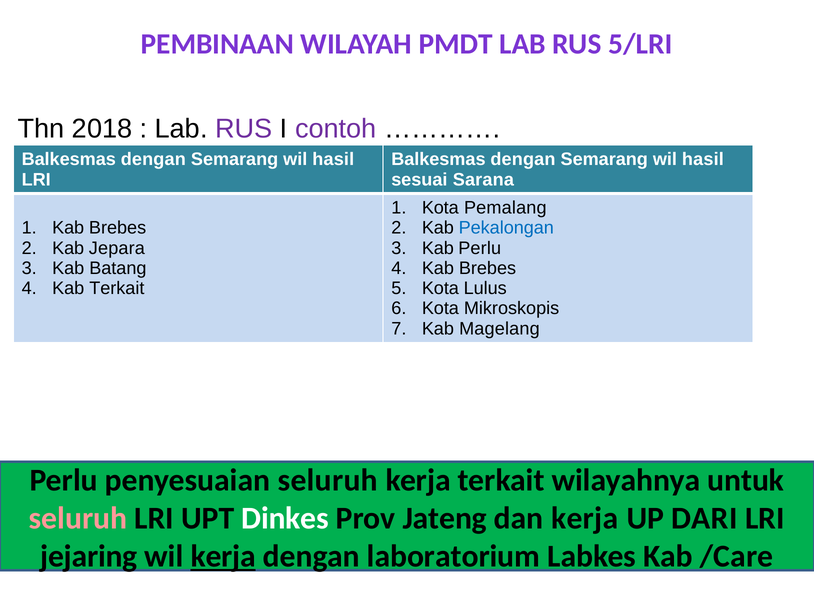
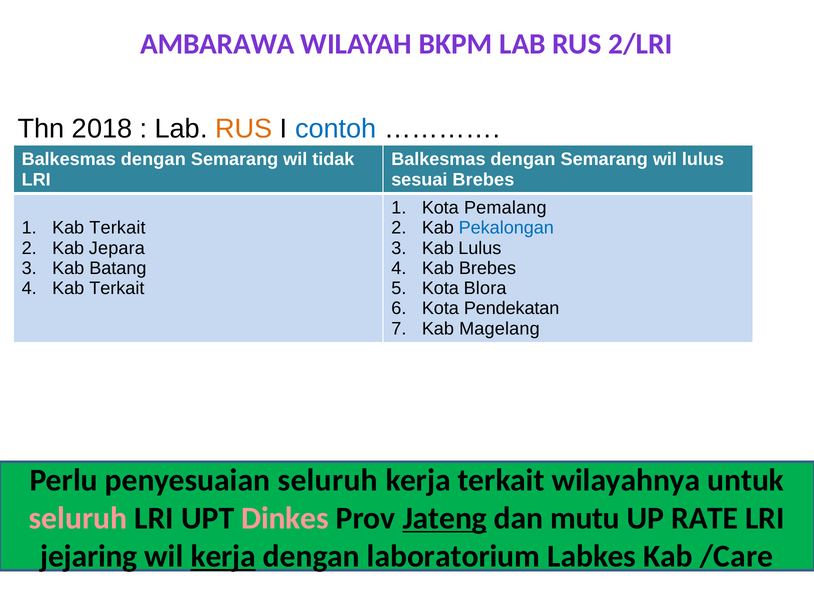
PEMBINAAN: PEMBINAAN -> AMBARAWA
PMDT: PMDT -> BKPM
5/LRI: 5/LRI -> 2/LRI
RUS at (244, 129) colour: purple -> orange
contoh colour: purple -> blue
hasil at (333, 159): hasil -> tidak
hasil at (703, 159): hasil -> lulus
sesuai Sarana: Sarana -> Brebes
Brebes at (118, 228): Brebes -> Terkait
Kab Perlu: Perlu -> Lulus
Lulus: Lulus -> Blora
Mikroskopis: Mikroskopis -> Pendekatan
Dinkes colour: white -> pink
Jateng underline: none -> present
dan kerja: kerja -> mutu
DARI: DARI -> RATE
